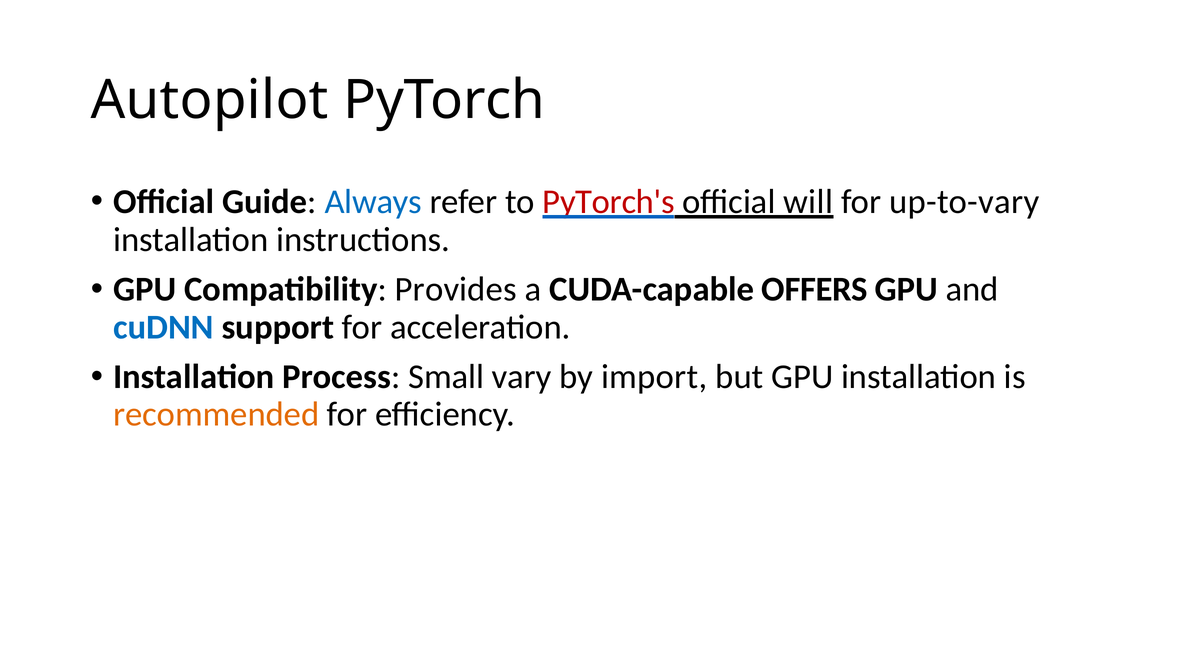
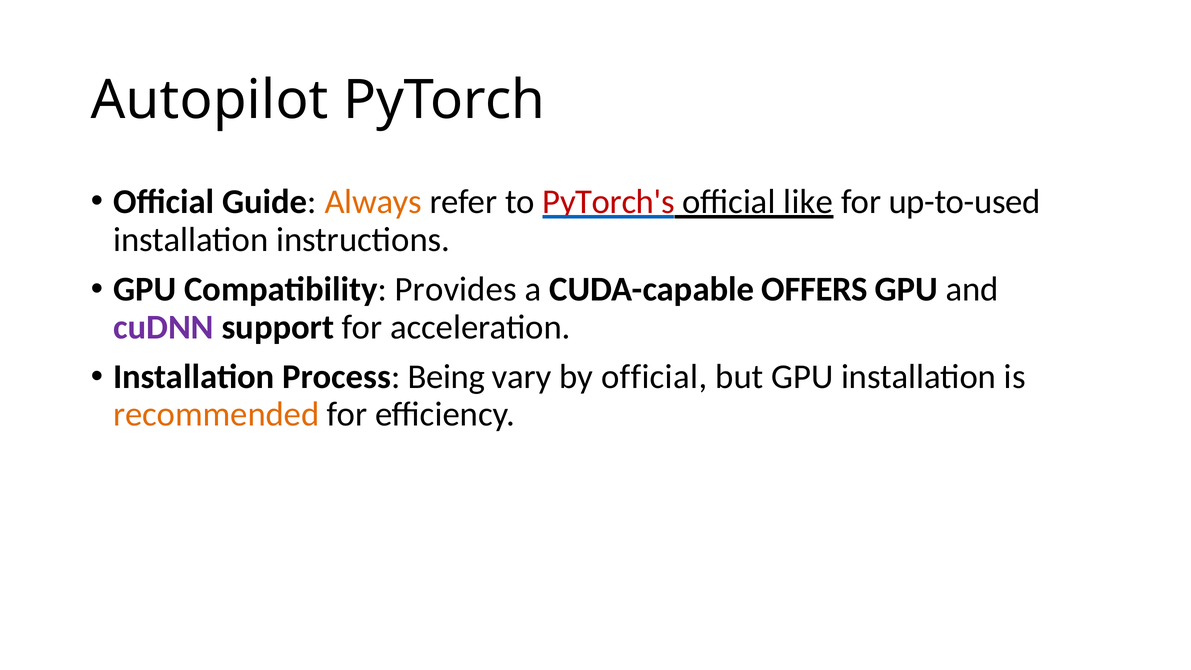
Always colour: blue -> orange
will: will -> like
up-to-vary: up-to-vary -> up-to-used
cuDNN colour: blue -> purple
Small: Small -> Being
by import: import -> official
